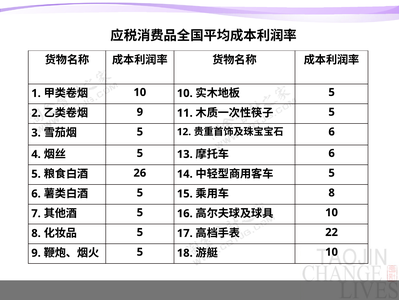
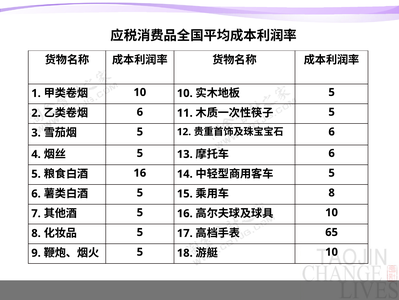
9 at (140, 112): 9 -> 6
26 at (140, 173): 26 -> 16
22: 22 -> 65
